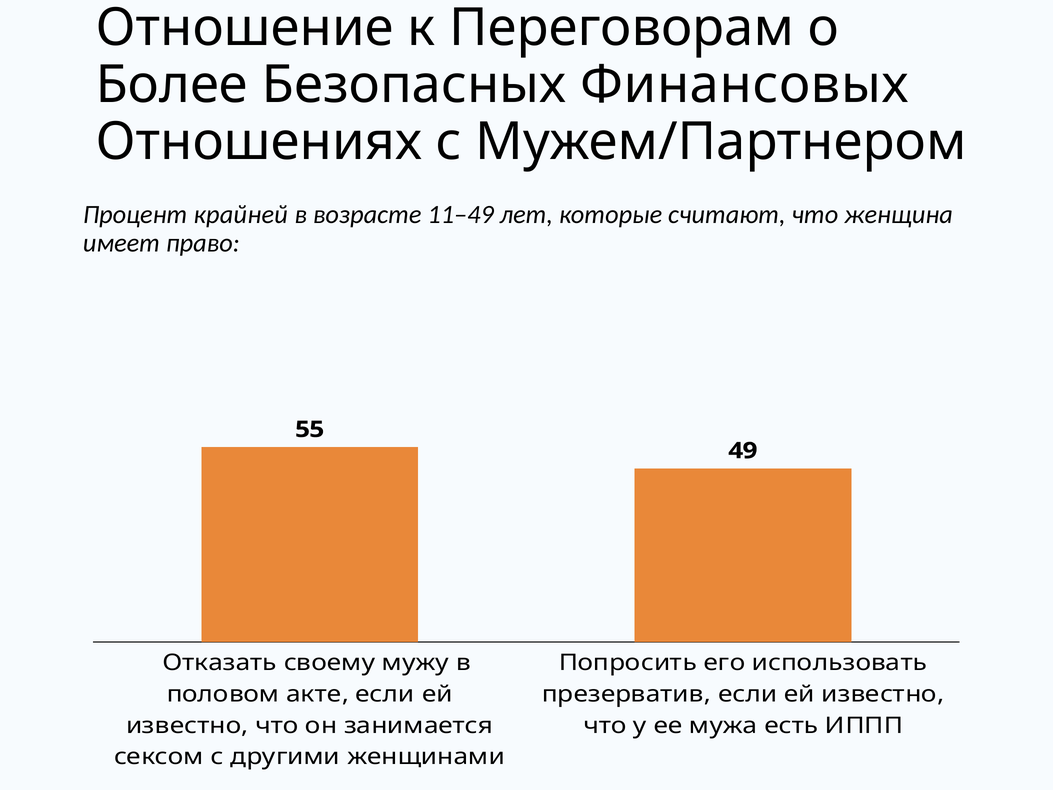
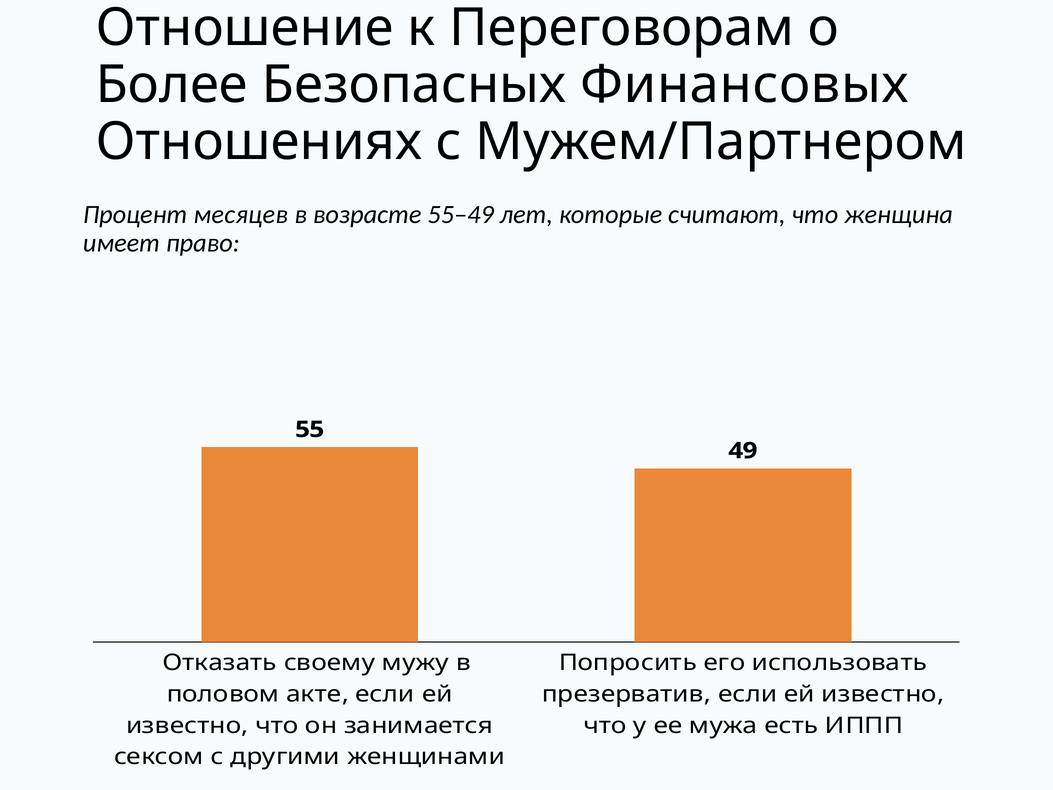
крайней: крайней -> месяцев
11–49: 11–49 -> 55–49
